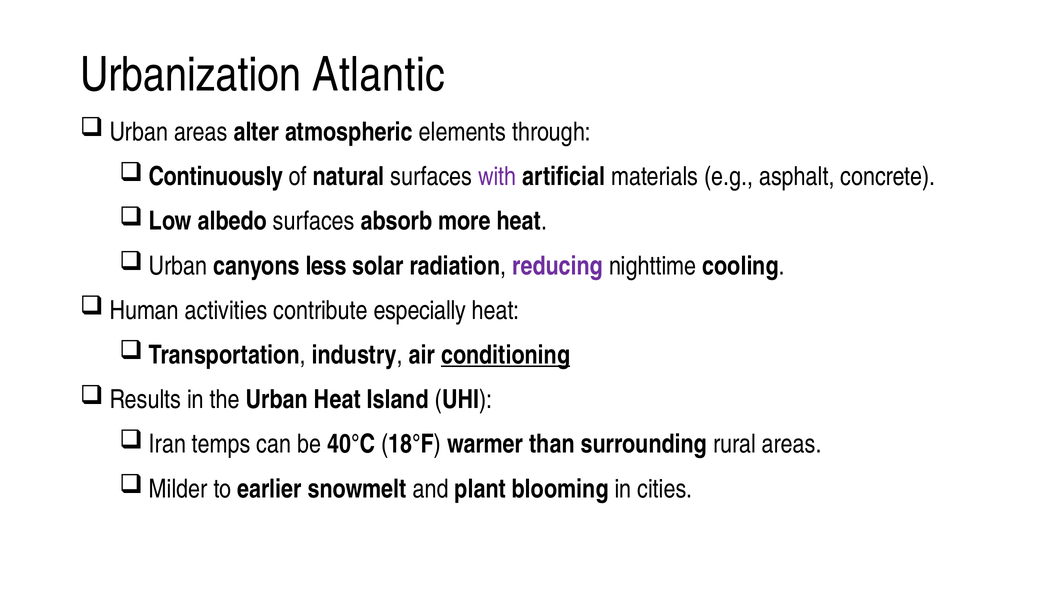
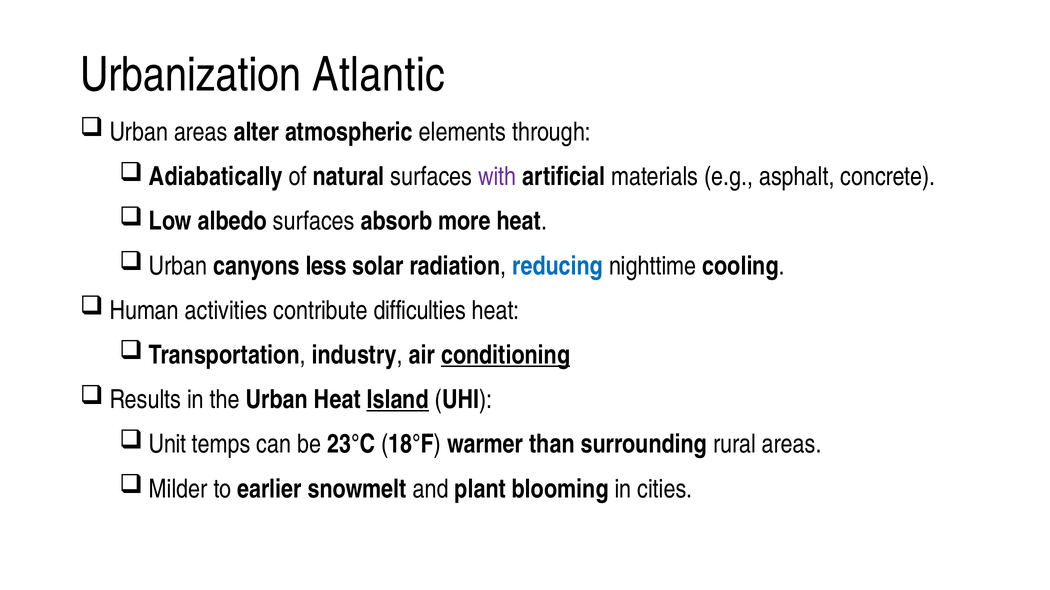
Continuously: Continuously -> Adiabatically
reducing colour: purple -> blue
especially: especially -> difficulties
Island underline: none -> present
Iran: Iran -> Unit
40°C: 40°C -> 23°C
